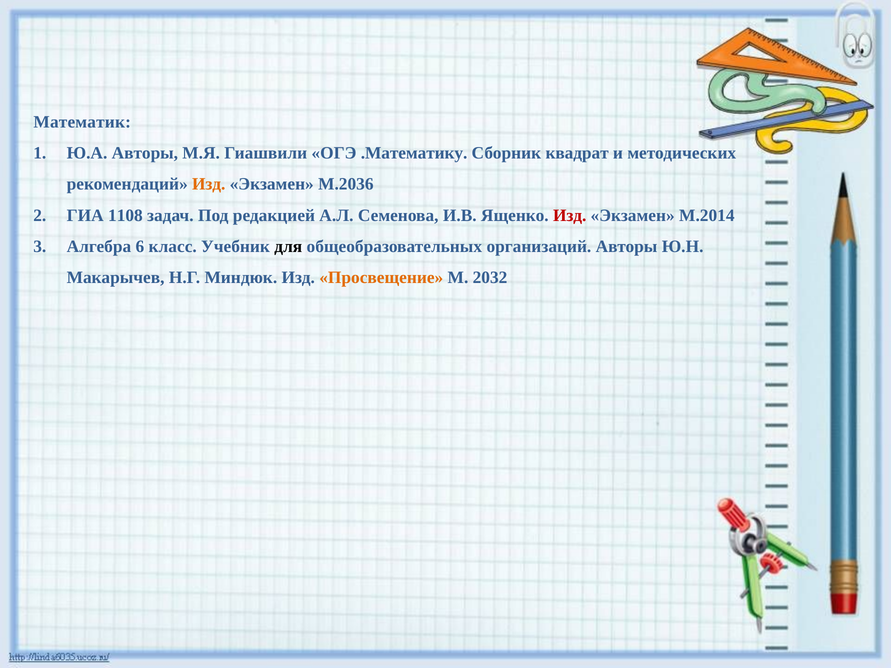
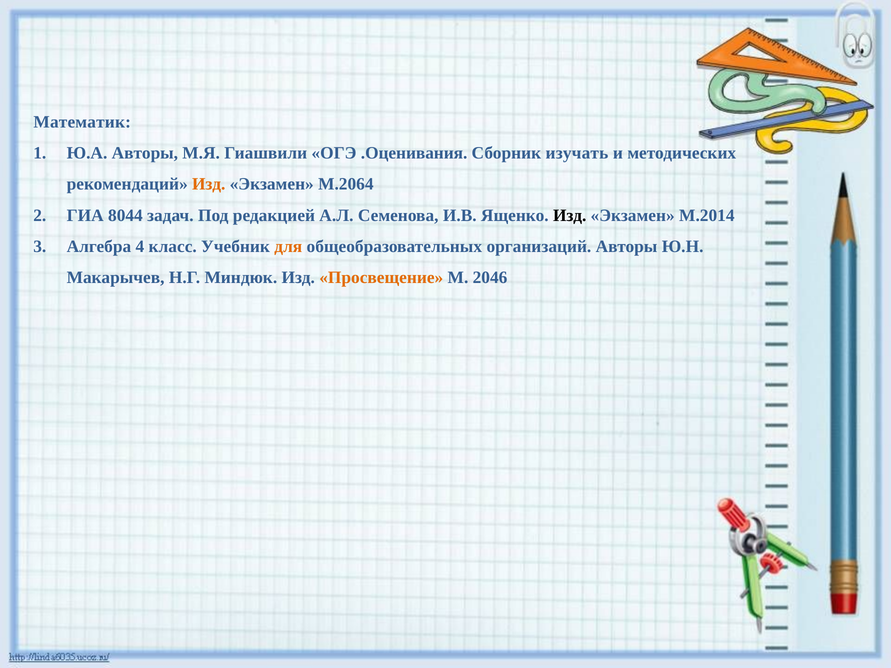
.Математику: .Математику -> .Оценивания
квадрат: квадрат -> изучать
М.2036: М.2036 -> М.2064
1108: 1108 -> 8044
Изд at (570, 215) colour: red -> black
6: 6 -> 4
для colour: black -> orange
2032: 2032 -> 2046
